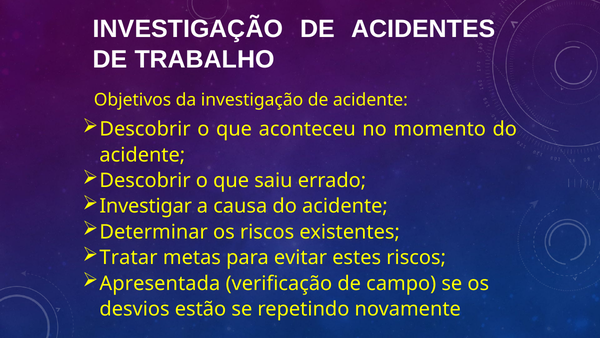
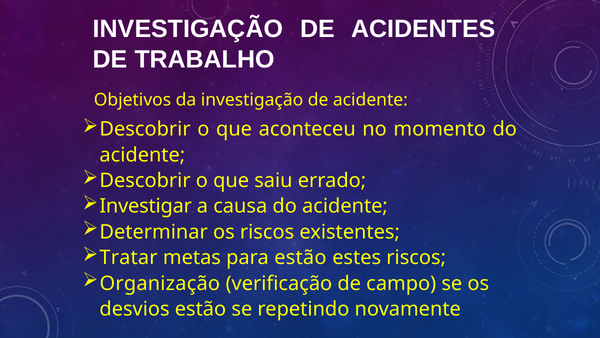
para evitar: evitar -> estão
Apresentada: Apresentada -> Organização
